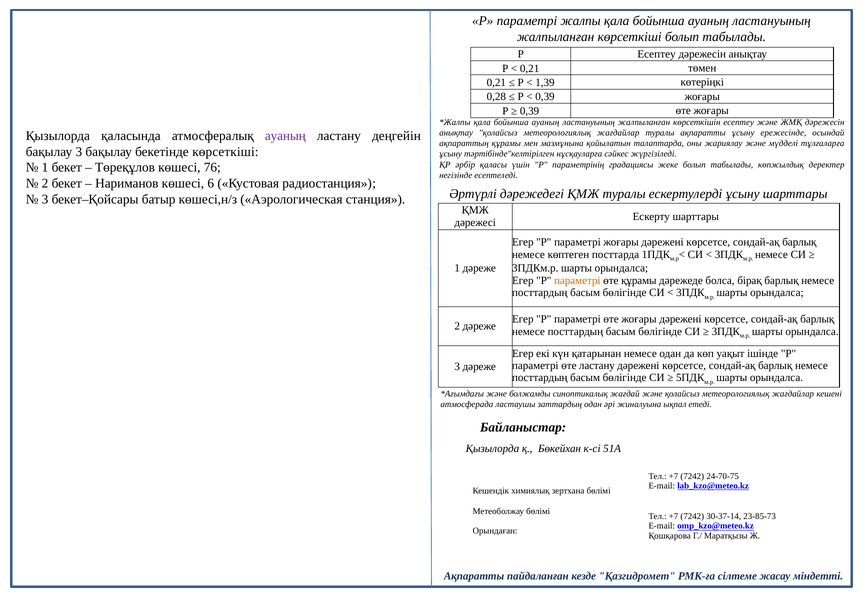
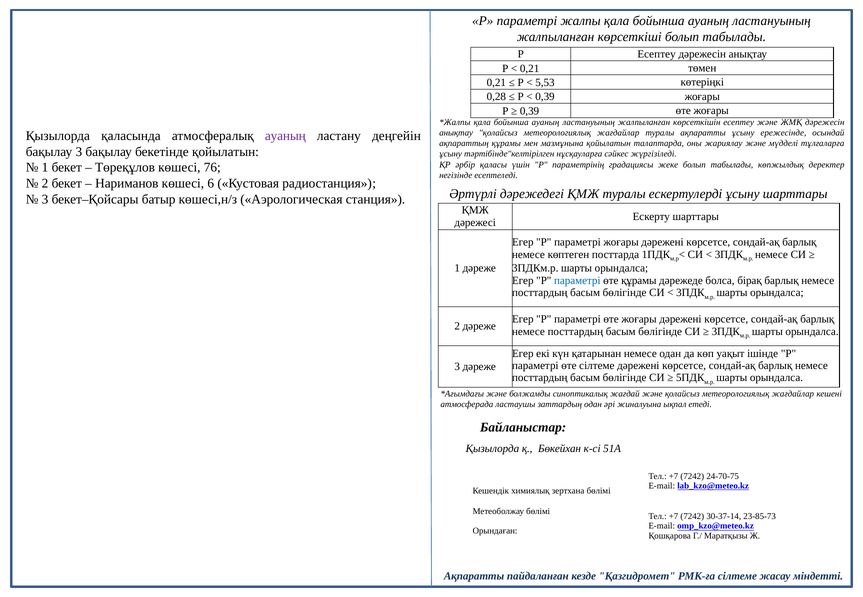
1,39: 1,39 -> 5,53
бекетінде көрсеткіші: көрсеткіші -> қойылатын
параметрі at (577, 281) colour: orange -> blue
өте ластану: ластану -> сілтеме
